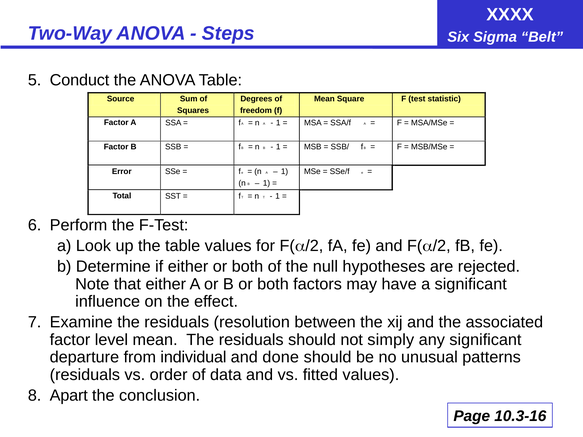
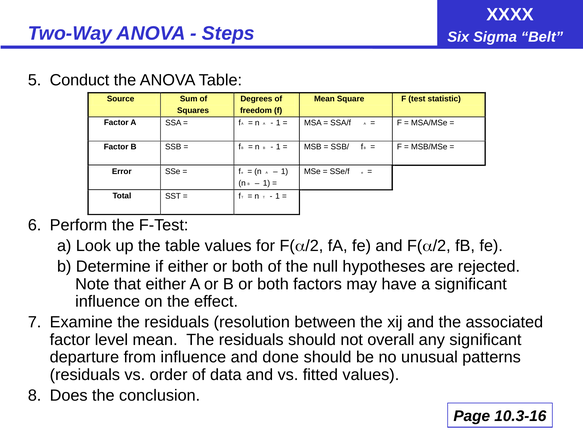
simply: simply -> overall
from individual: individual -> influence
Apart: Apart -> Does
